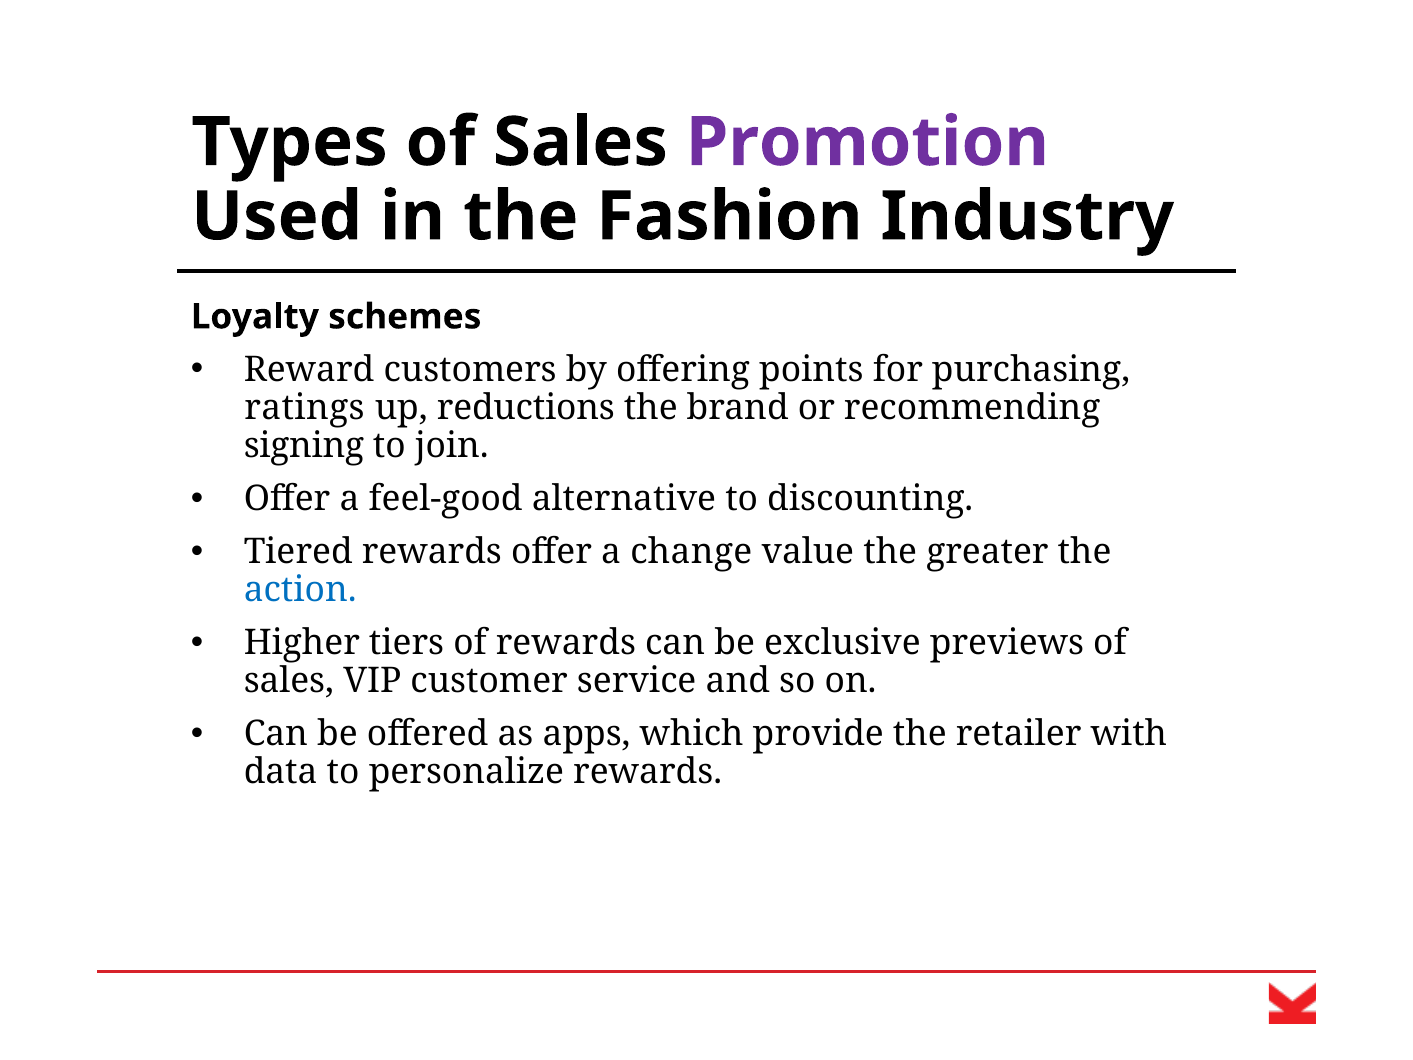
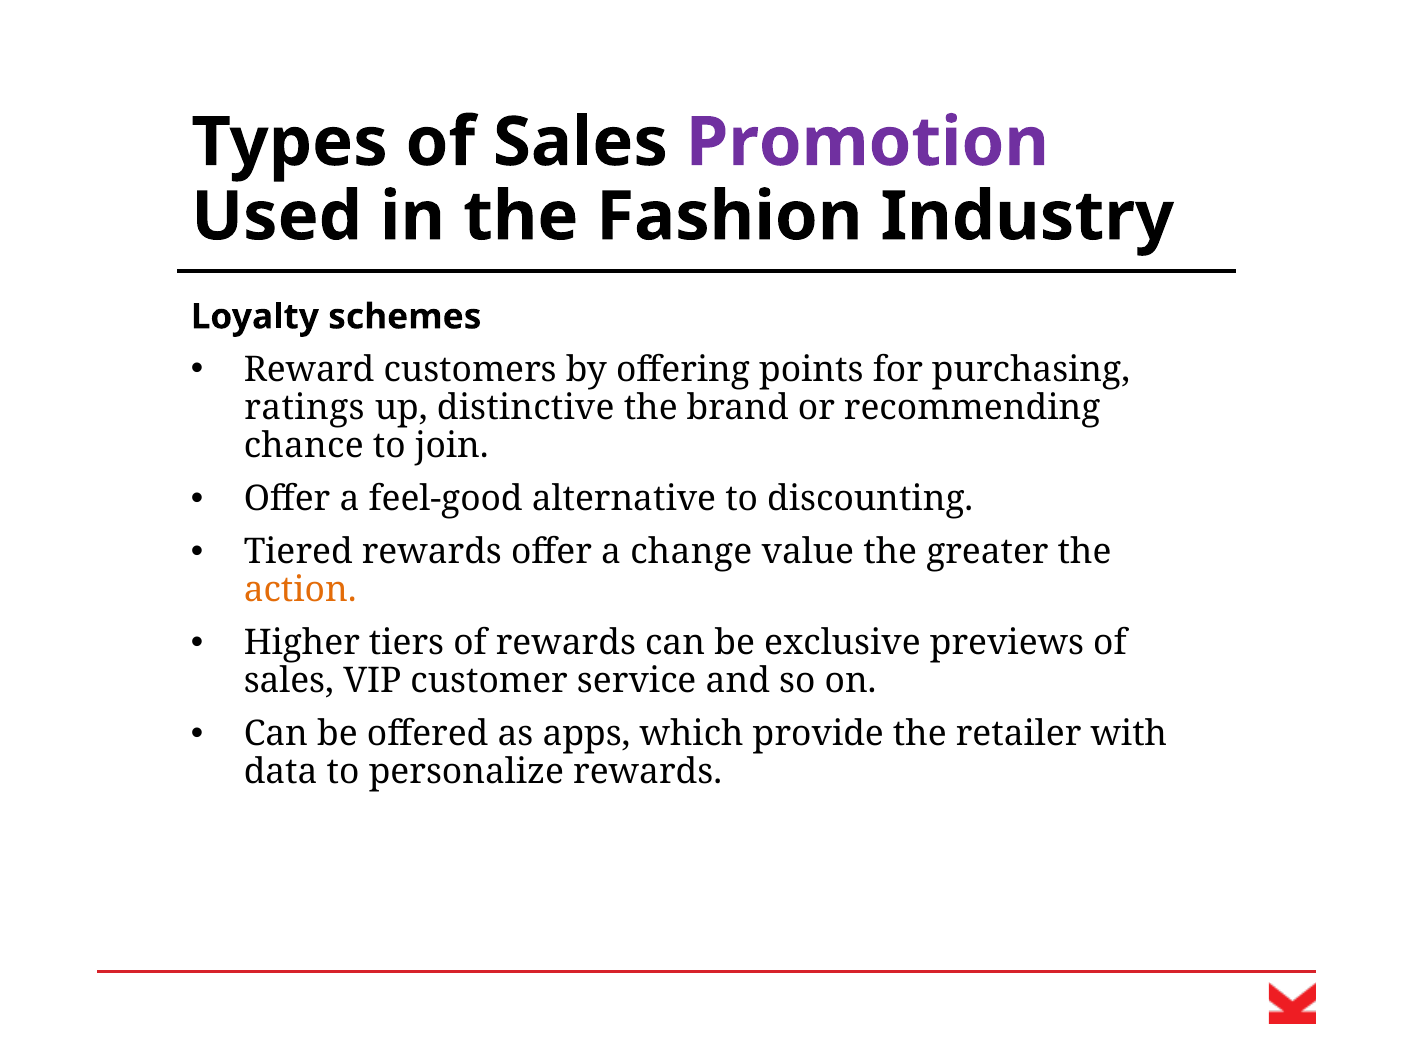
reductions: reductions -> distinctive
signing: signing -> chance
action colour: blue -> orange
